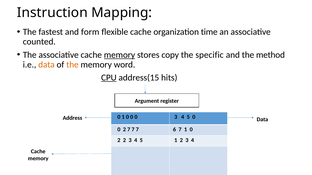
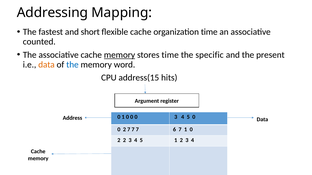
Instruction: Instruction -> Addressing
form: form -> short
stores copy: copy -> time
method: method -> present
the at (72, 65) colour: orange -> blue
CPU underline: present -> none
